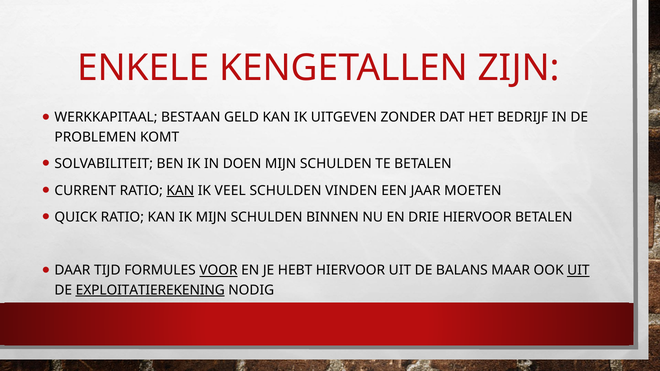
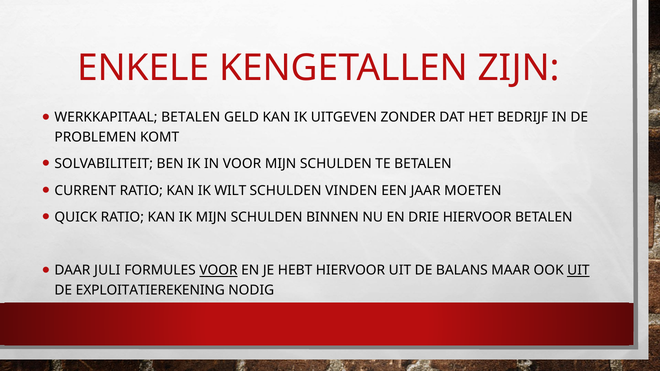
WERKKAPITAAL BESTAAN: BESTAAN -> BETALEN
IN DOEN: DOEN -> VOOR
KAN at (180, 191) underline: present -> none
VEEL: VEEL -> WILT
TIJD: TIJD -> JULI
EXPLOITATIEREKENING underline: present -> none
